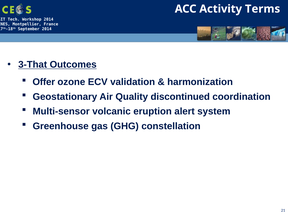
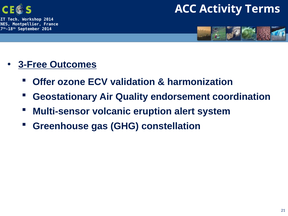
3-That: 3-That -> 3-Free
discontinued: discontinued -> endorsement
